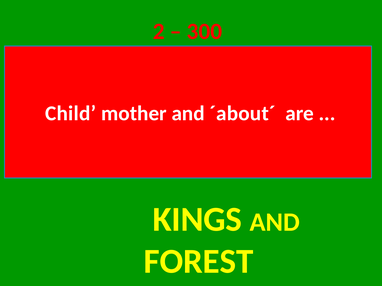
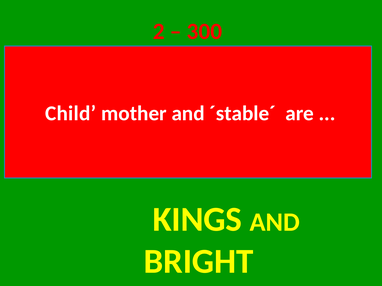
´about´: ´about´ -> ´stable´
FOREST: FOREST -> BRIGHT
